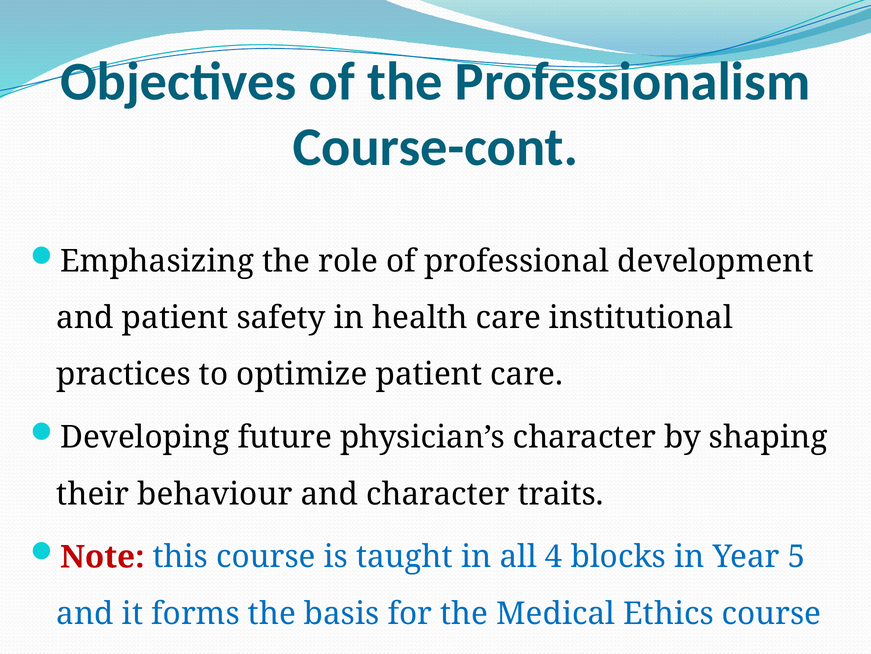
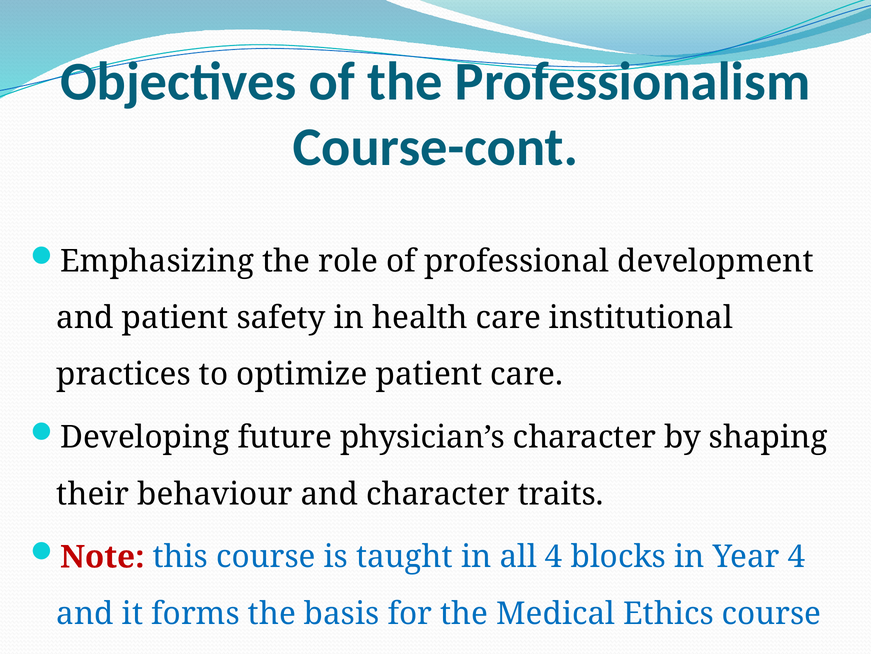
Year 5: 5 -> 4
